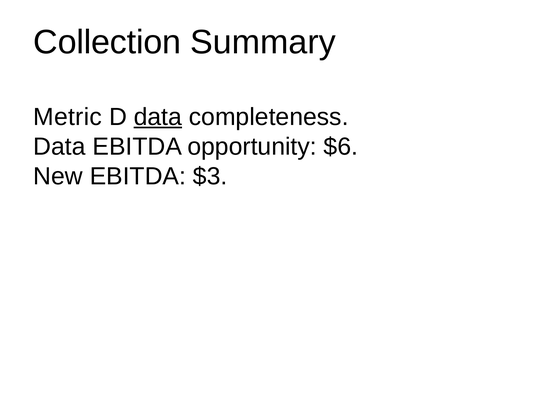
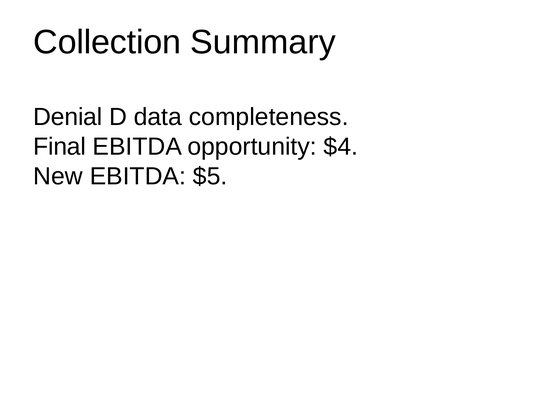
Metric: Metric -> Denial
data at (158, 117) underline: present -> none
Data at (59, 147): Data -> Final
$6: $6 -> $4
$3: $3 -> $5
